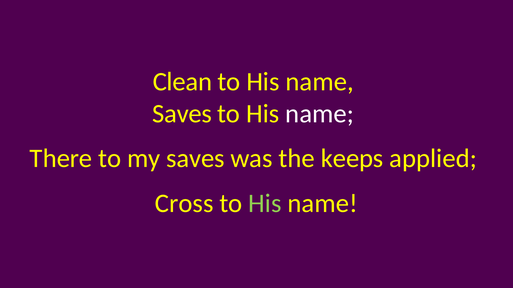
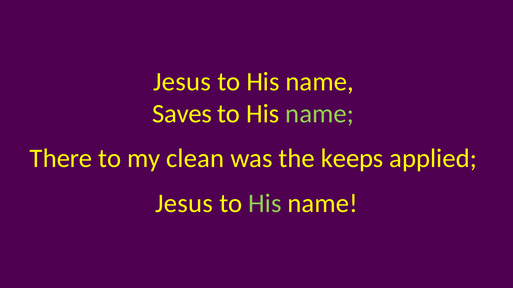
Clean at (182, 82): Clean -> Jesus
name at (320, 114) colour: white -> light green
my saves: saves -> clean
Cross at (184, 204): Cross -> Jesus
